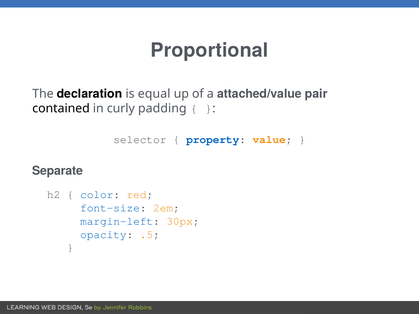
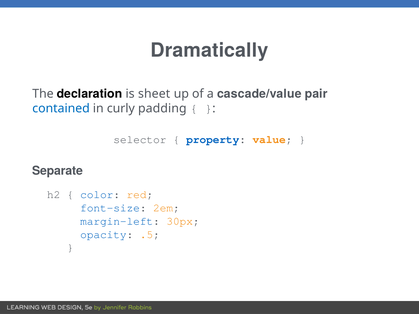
Proportional: Proportional -> Dramatically
equal: equal -> sheet
attached/value: attached/value -> cascade/value
contained colour: black -> blue
